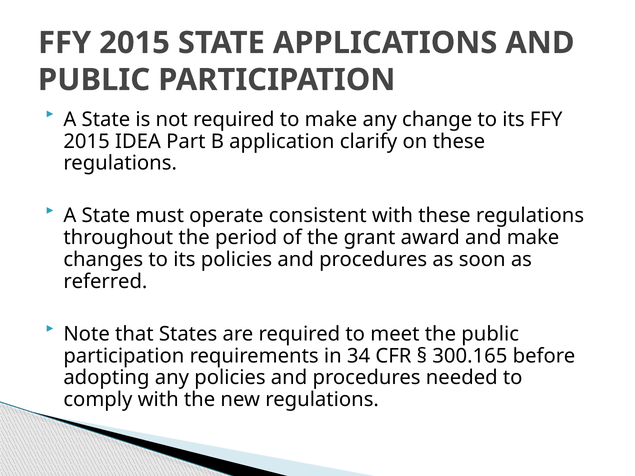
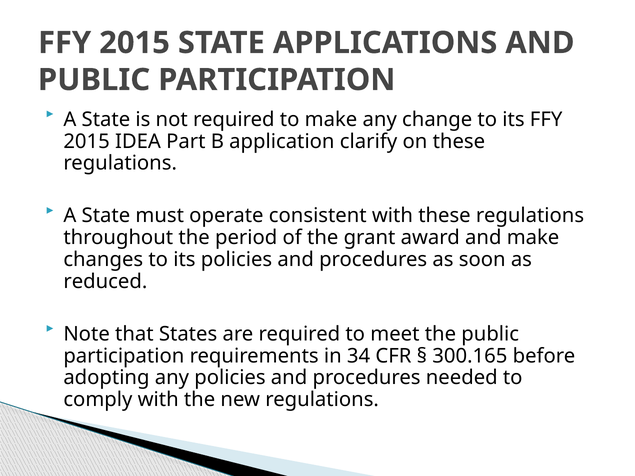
referred: referred -> reduced
